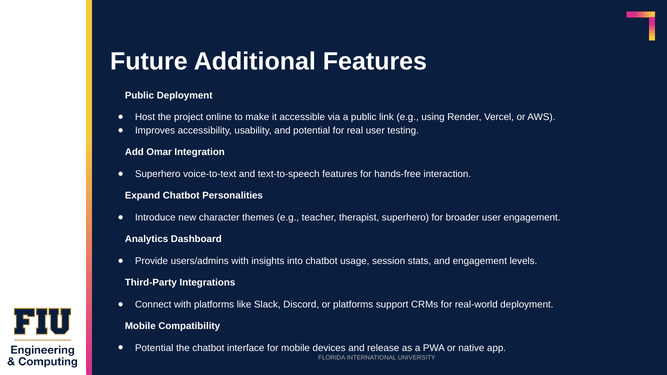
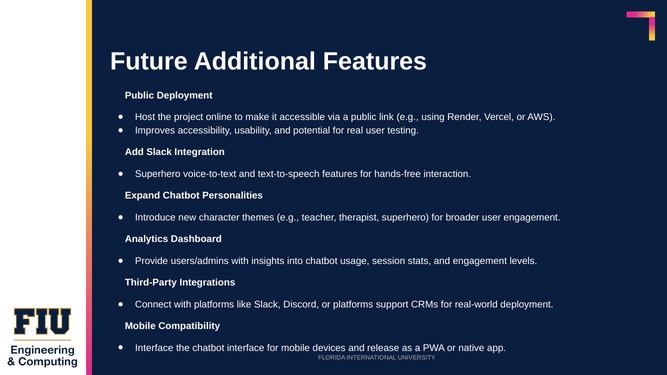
Add Omar: Omar -> Slack
Potential at (154, 348): Potential -> Interface
